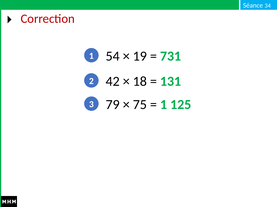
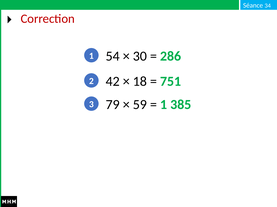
19: 19 -> 30
731: 731 -> 286
131: 131 -> 751
75: 75 -> 59
125: 125 -> 385
